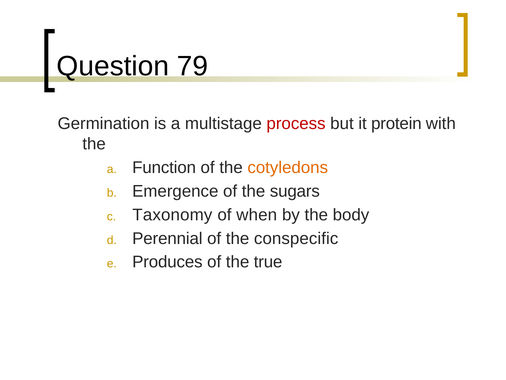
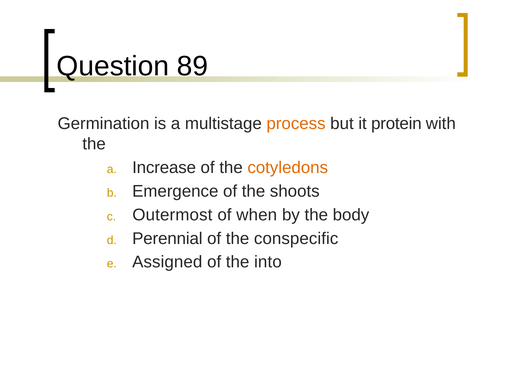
79: 79 -> 89
process colour: red -> orange
Function: Function -> Increase
sugars: sugars -> shoots
Taxonomy: Taxonomy -> Outermost
Produces: Produces -> Assigned
true: true -> into
